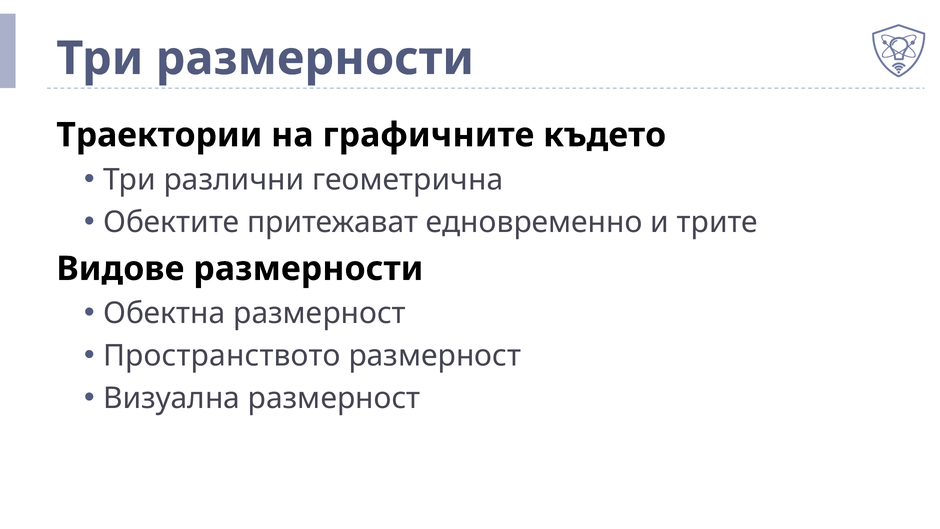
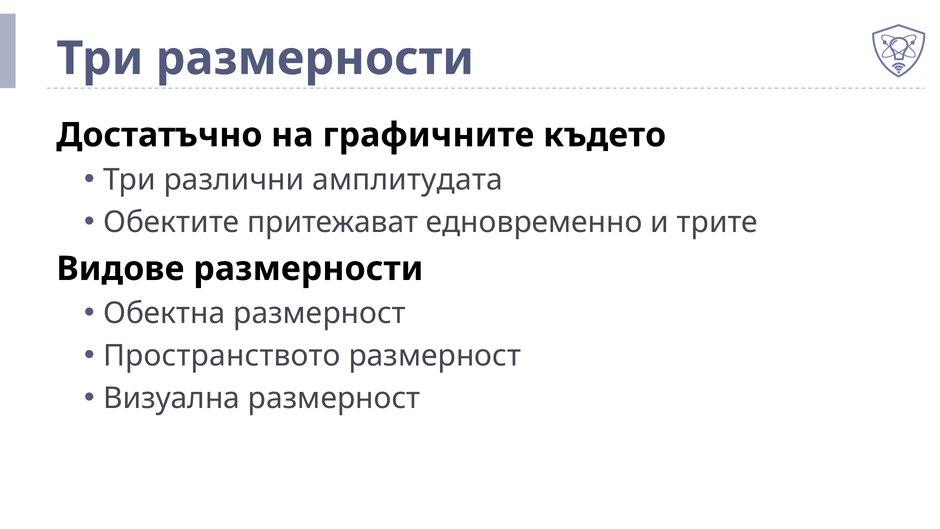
Траектории: Траектории -> Достатъчно
геометрична: геометрична -> амплитудата
